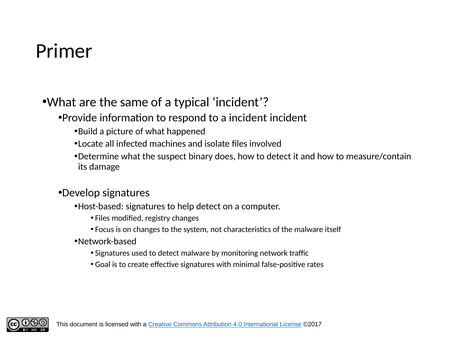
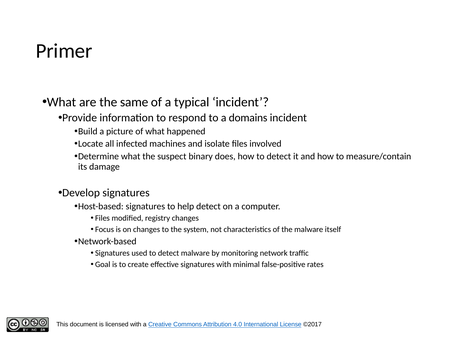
a incident: incident -> domains
